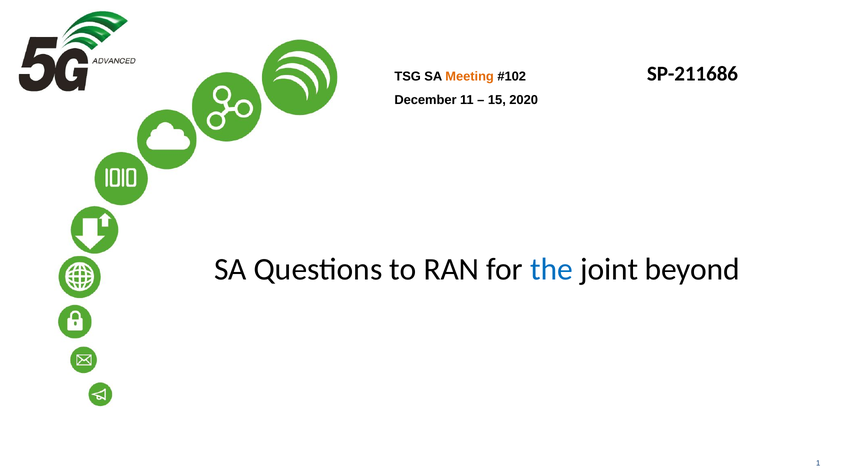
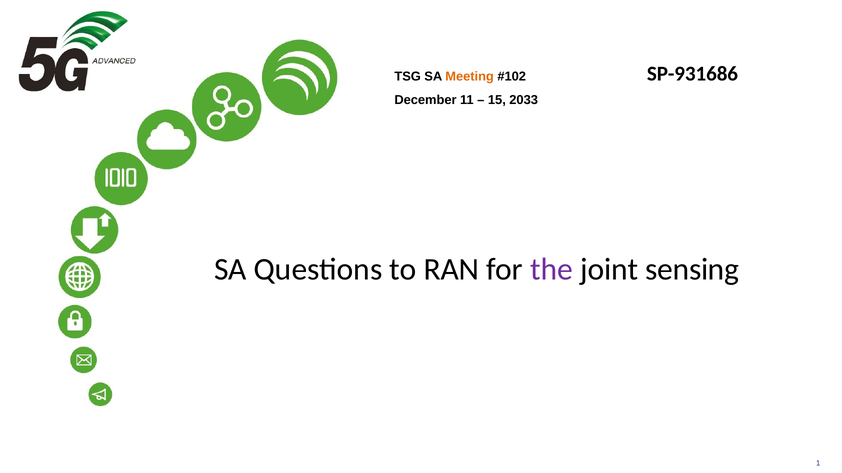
SP-211686: SP-211686 -> SP-931686
2020: 2020 -> 2033
the colour: blue -> purple
beyond: beyond -> sensing
